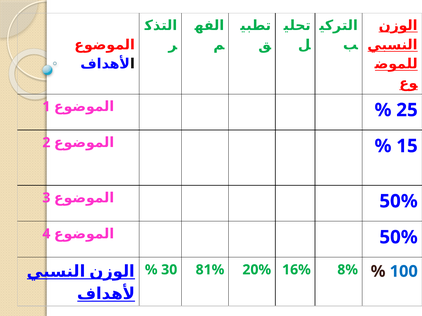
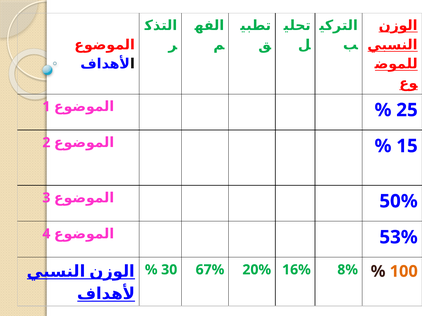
4 50%: 50% -> 53%
81%: 81% -> 67%
100 colour: blue -> orange
